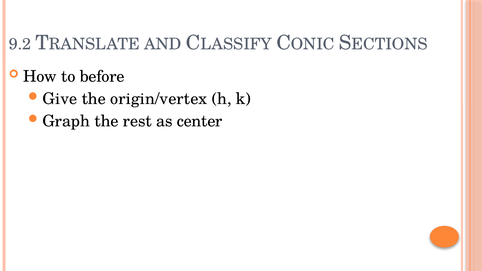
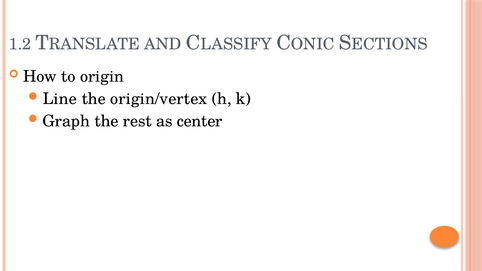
9.2: 9.2 -> 1.2
before: before -> origin
Give: Give -> Line
